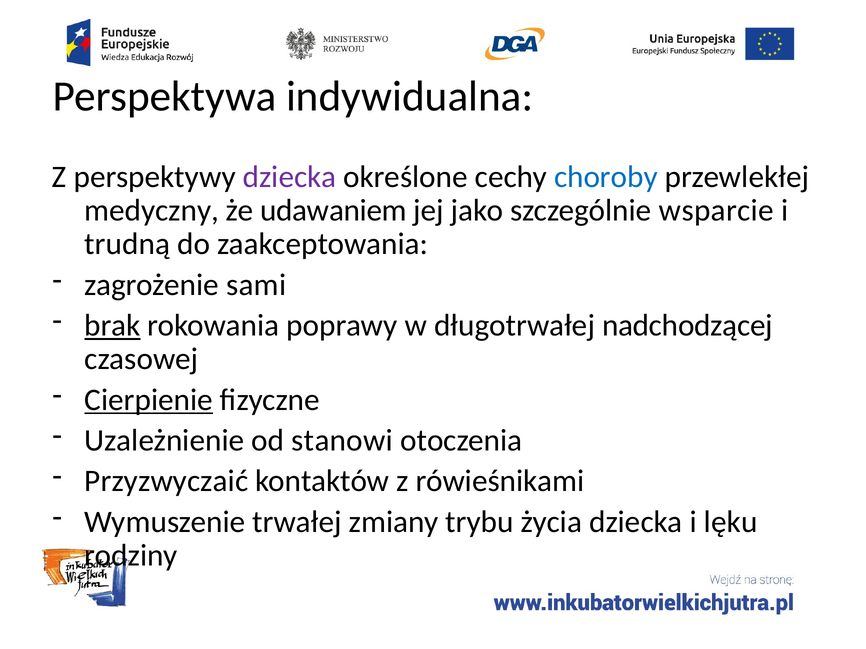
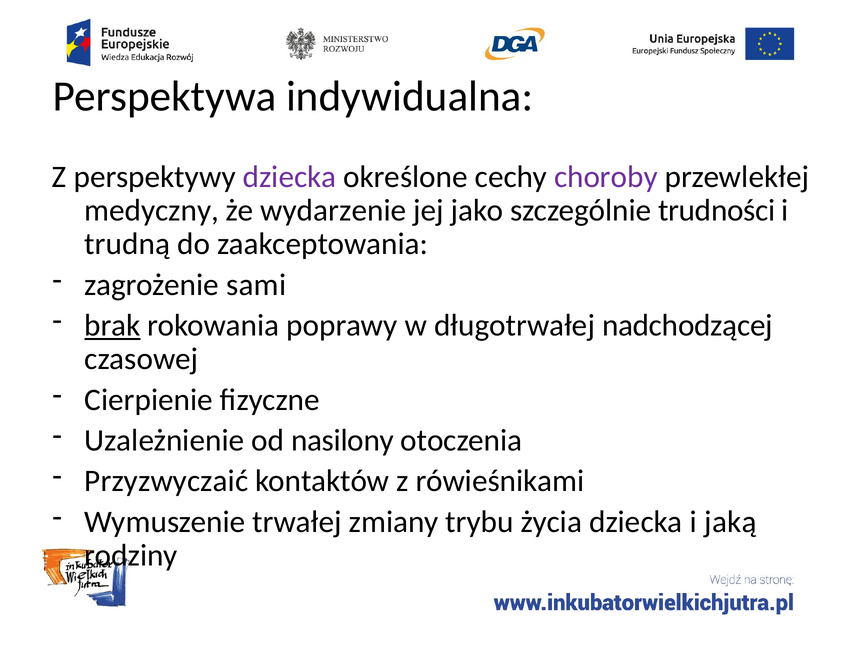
choroby colour: blue -> purple
udawaniem: udawaniem -> wydarzenie
wsparcie: wsparcie -> trudności
Cierpienie underline: present -> none
stanowi: stanowi -> nasilony
lęku: lęku -> jaką
